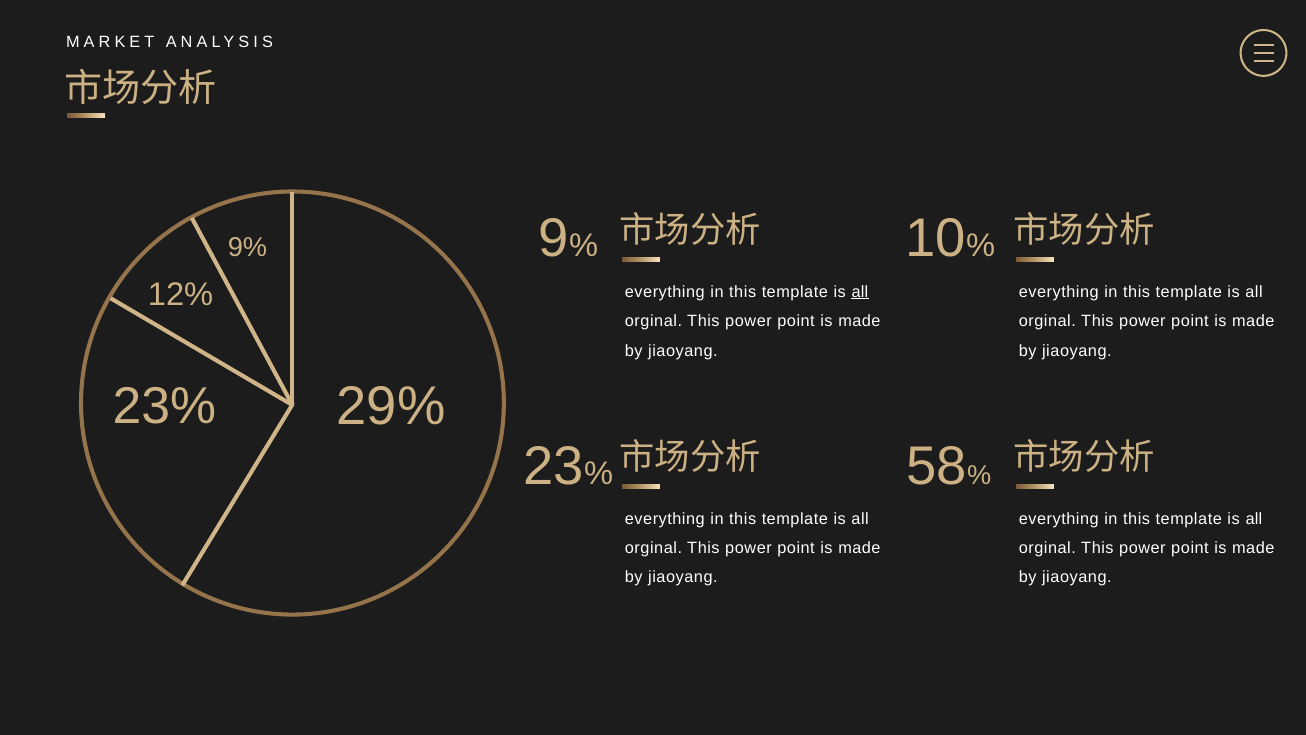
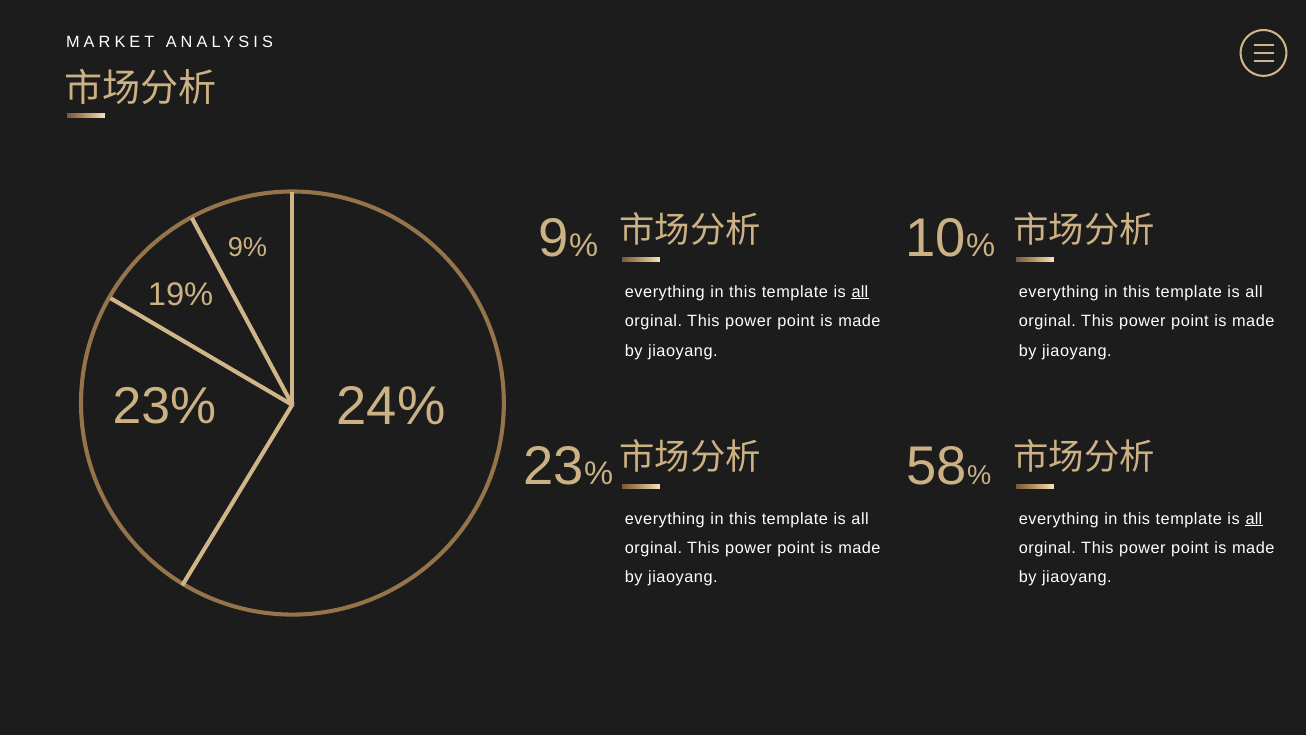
12%: 12% -> 19%
29%: 29% -> 24%
all at (1254, 518) underline: none -> present
